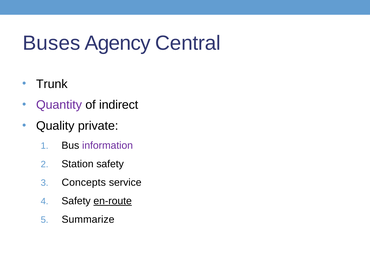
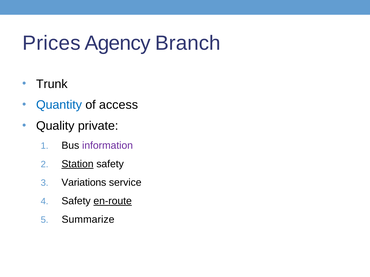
Buses: Buses -> Prices
Central: Central -> Branch
Quantity colour: purple -> blue
indirect: indirect -> access
Station underline: none -> present
Concepts: Concepts -> Variations
